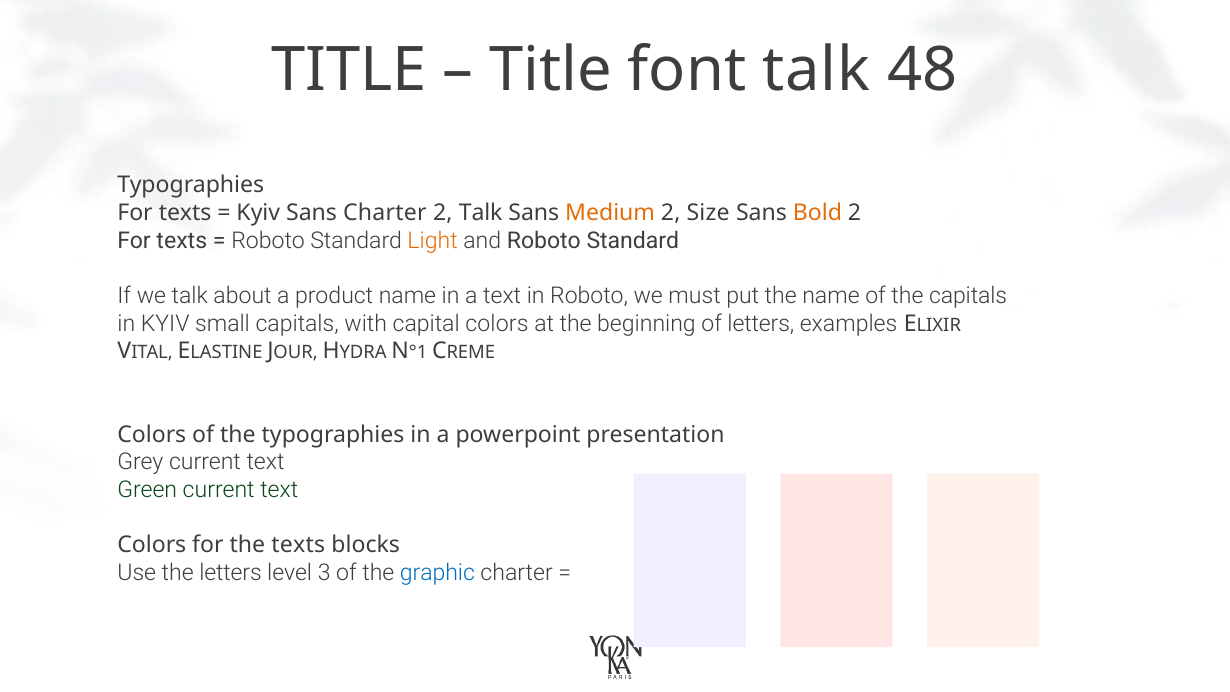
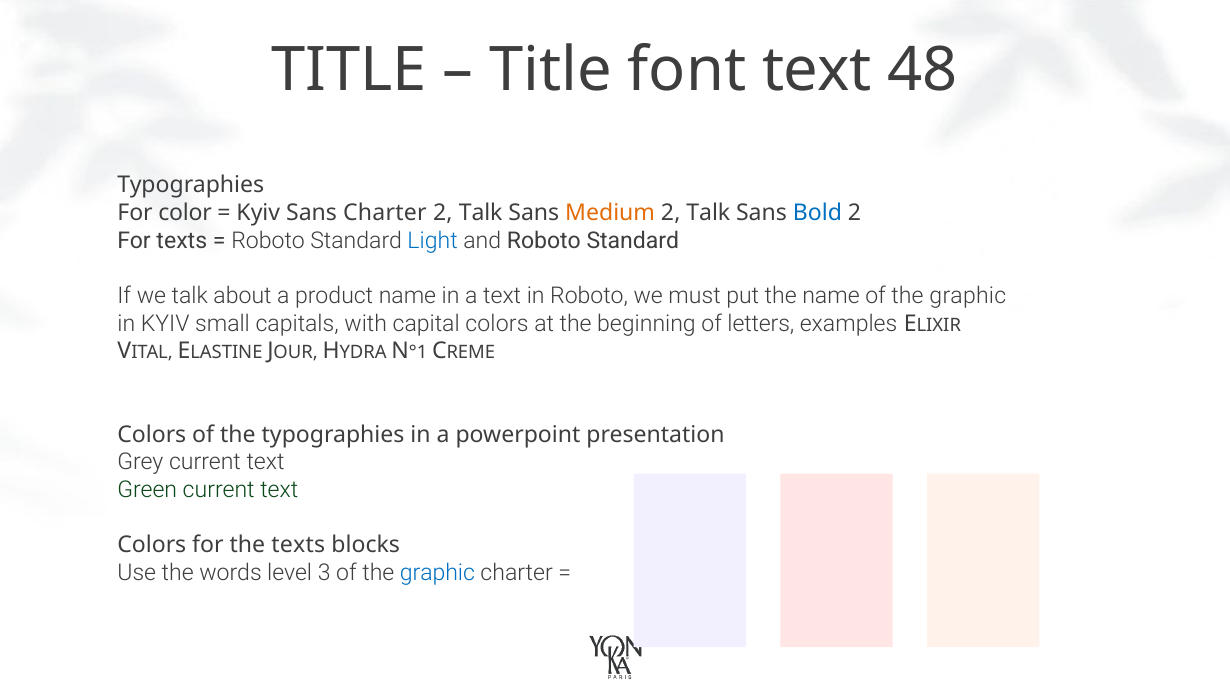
font talk: talk -> text
texts at (185, 213): texts -> color
Size at (708, 213): Size -> Talk
Bold colour: orange -> blue
Light colour: orange -> blue
name of the capitals: capitals -> graphic
the letters: letters -> words
